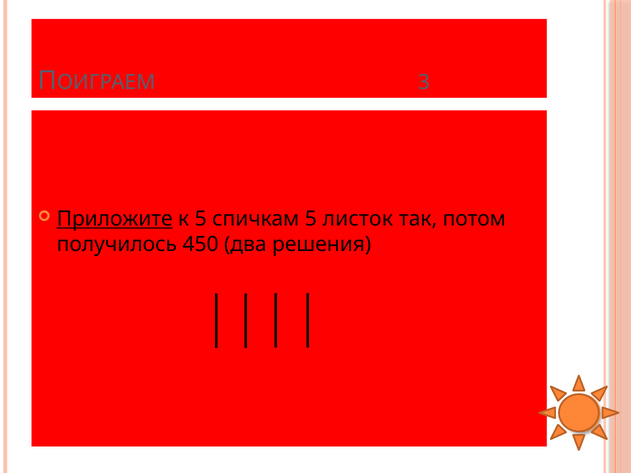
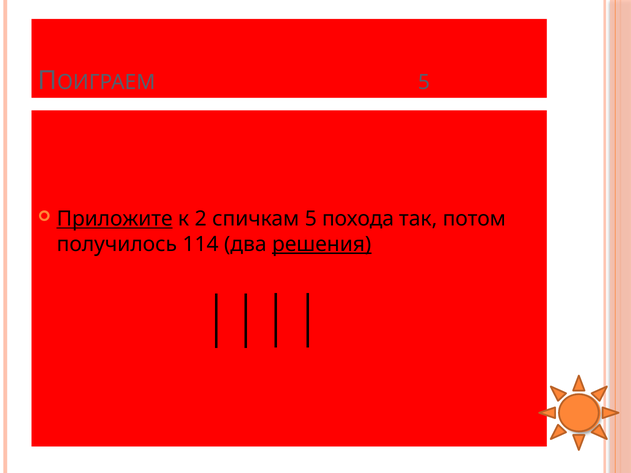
3 at (424, 82): 3 -> 5
к 5: 5 -> 2
листок: листок -> похода
450: 450 -> 114
решения underline: none -> present
